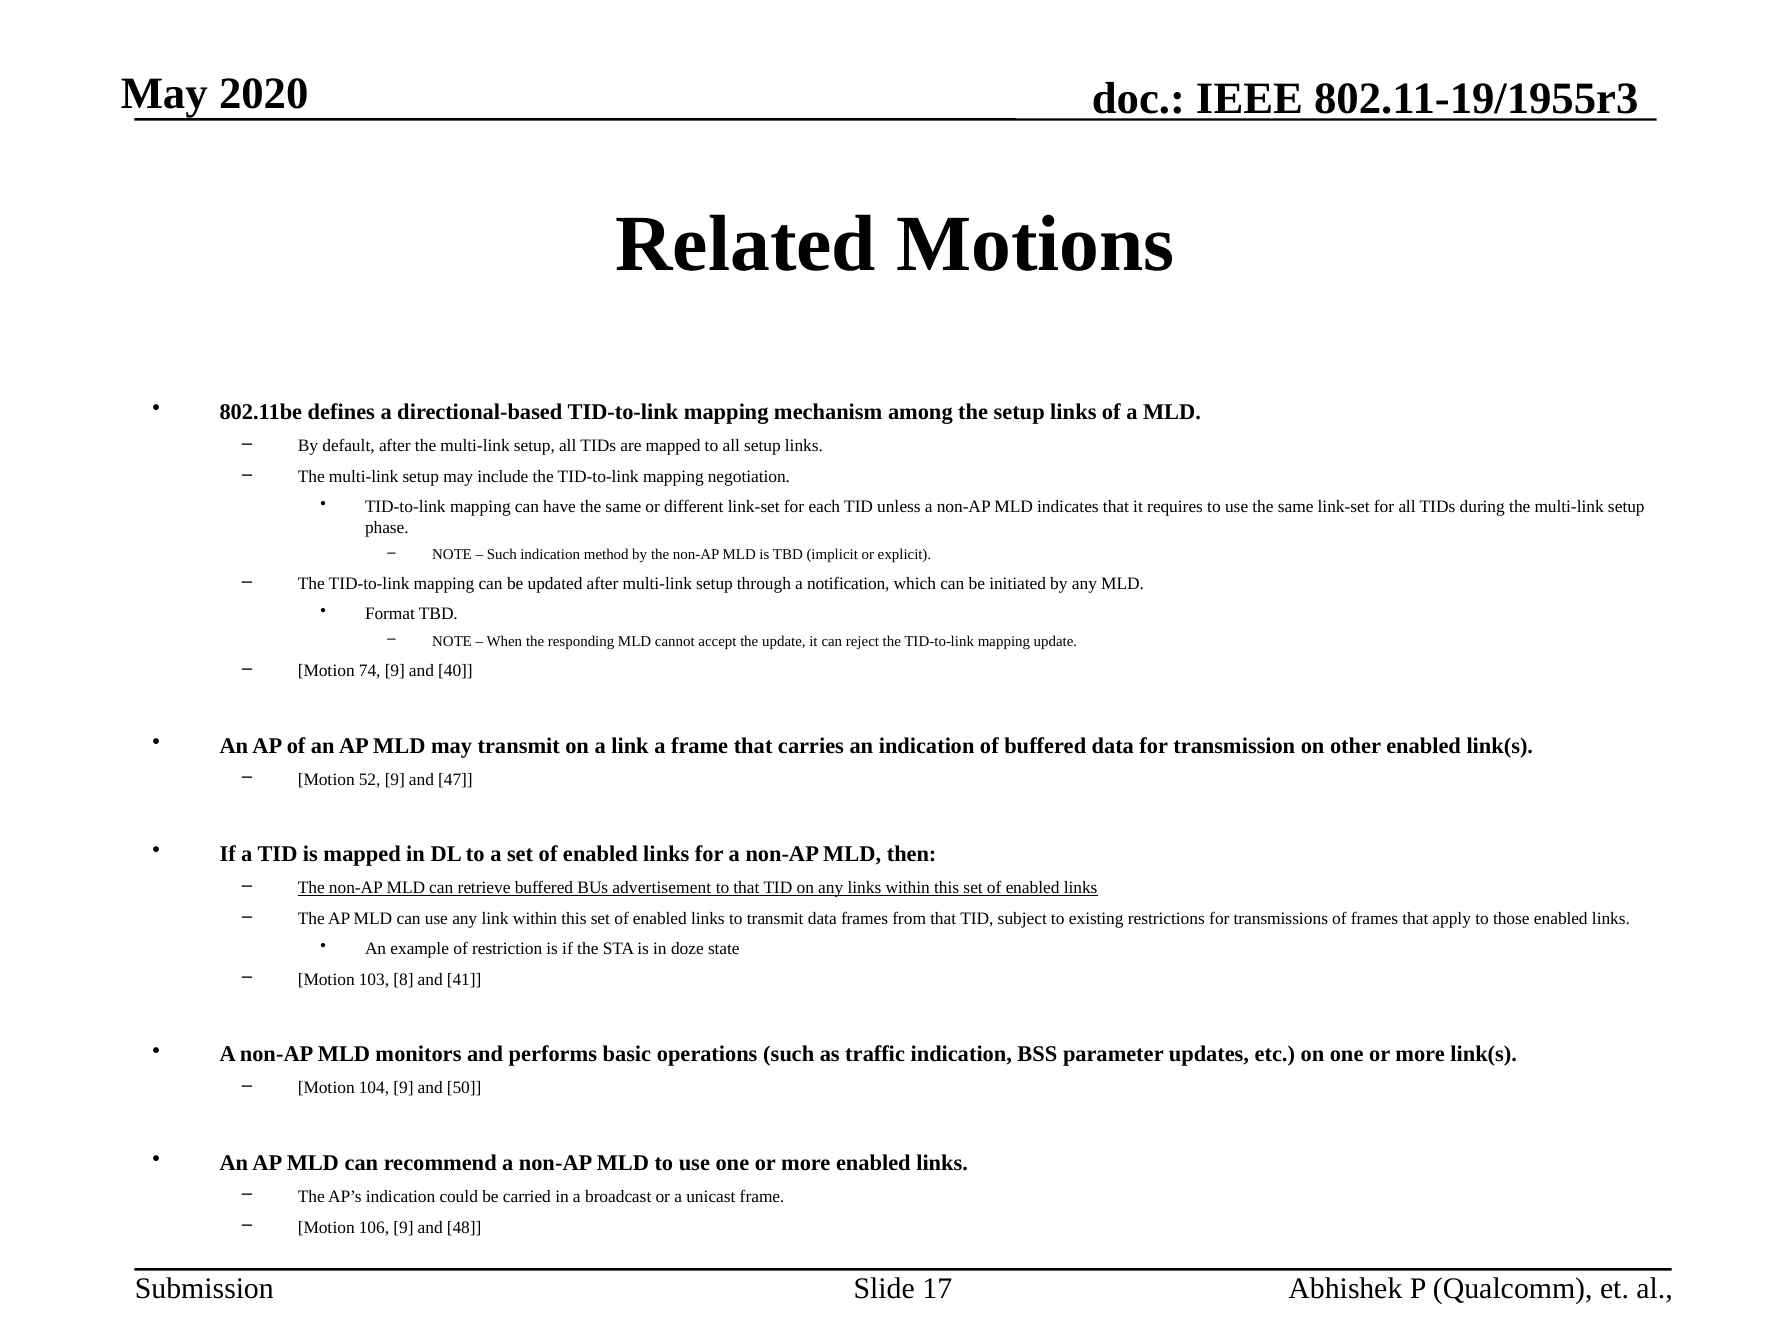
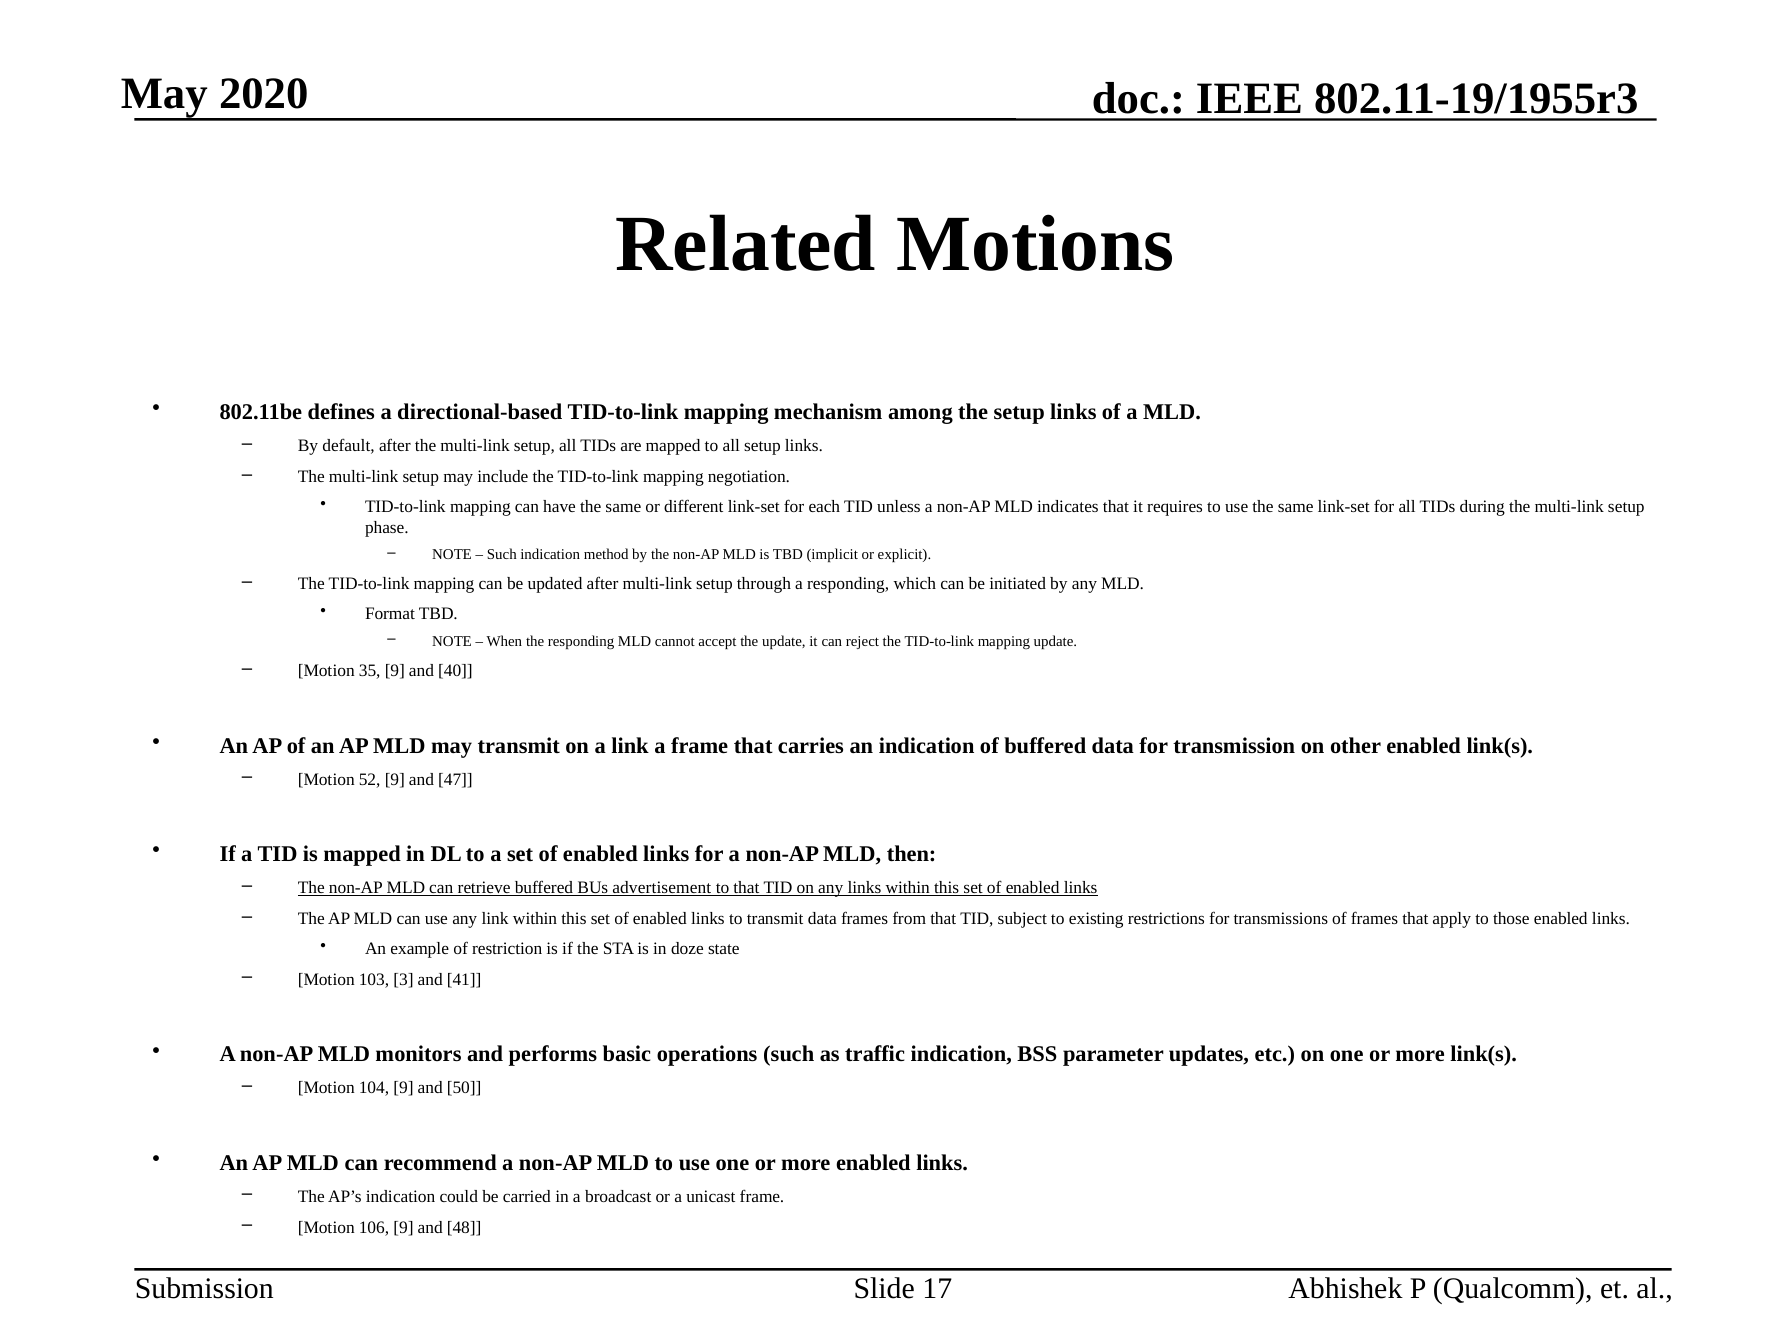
a notification: notification -> responding
74: 74 -> 35
8: 8 -> 3
